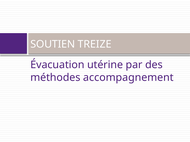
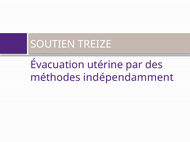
accompagnement: accompagnement -> indépendamment
